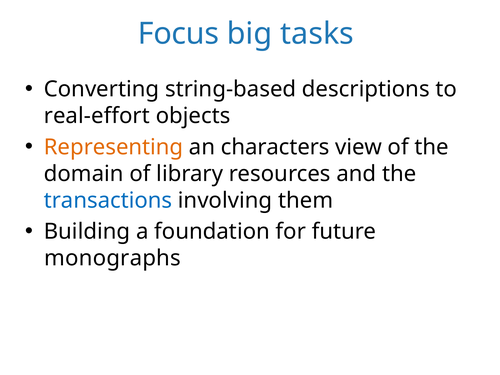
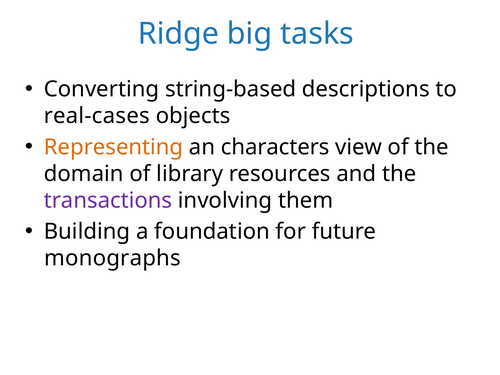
Focus: Focus -> Ridge
real-effort: real-effort -> real-cases
transactions colour: blue -> purple
